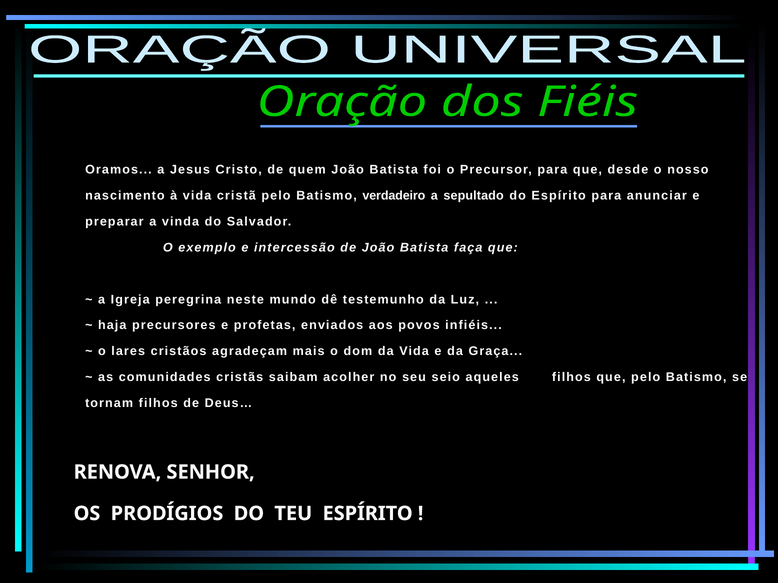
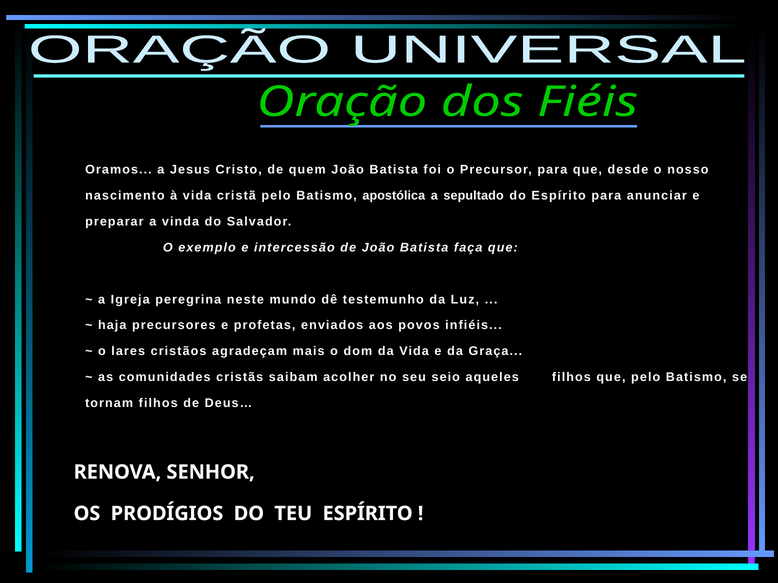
verdadeiro: verdadeiro -> apostólica
